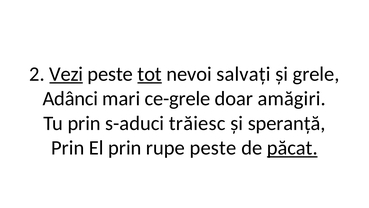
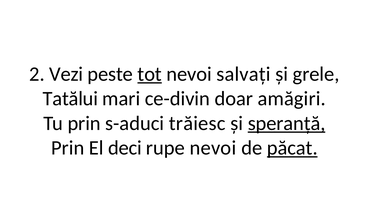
Vezi underline: present -> none
Adânci: Adânci -> Tatălui
ce-grele: ce-grele -> ce-divin
speranță underline: none -> present
El prin: prin -> deci
rupe peste: peste -> nevoi
